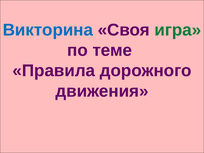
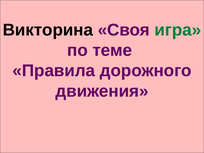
Викторина colour: blue -> black
